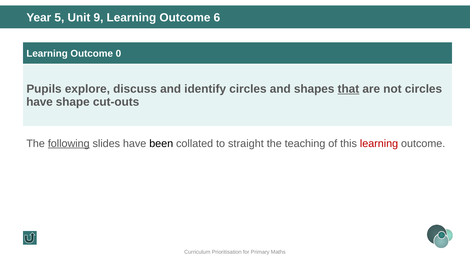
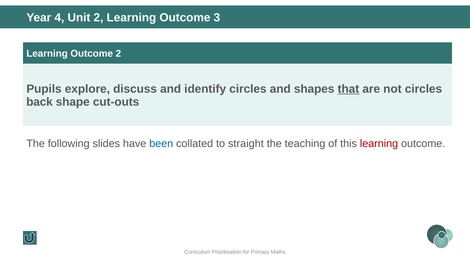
5: 5 -> 4
Unit 9: 9 -> 2
6: 6 -> 3
Outcome 0: 0 -> 2
have at (40, 102): have -> back
following underline: present -> none
been colour: black -> blue
